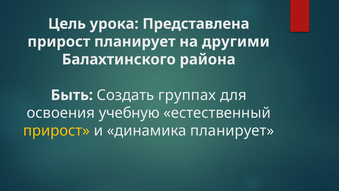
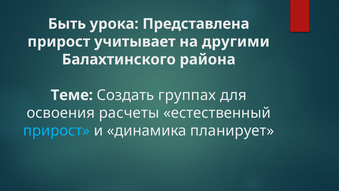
Цель: Цель -> Быть
прирост планирует: планирует -> учитывает
Быть: Быть -> Теме
учебную: учебную -> расчеты
прирост at (57, 131) colour: yellow -> light blue
